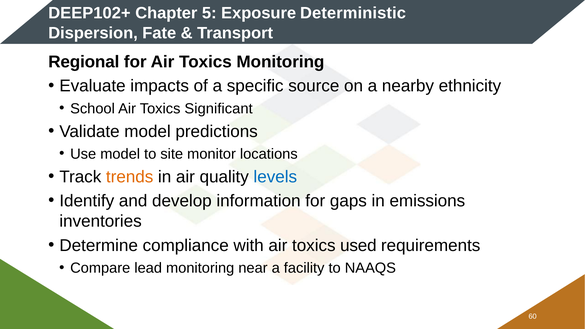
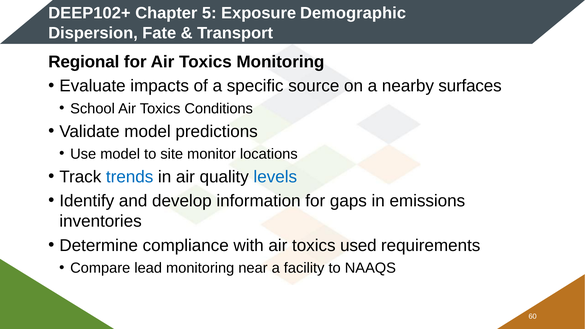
Deterministic: Deterministic -> Demographic
ethnicity: ethnicity -> surfaces
Significant: Significant -> Conditions
trends colour: orange -> blue
